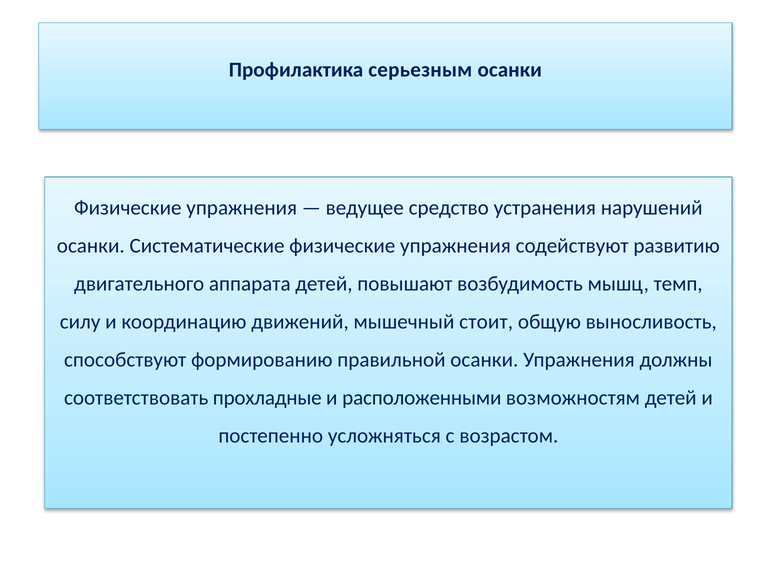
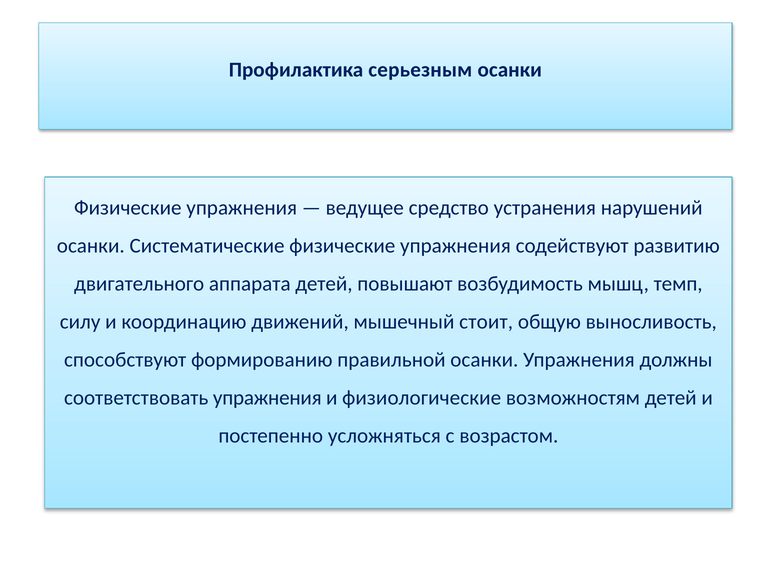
соответствовать прохладные: прохладные -> упражнения
расположенными: расположенными -> физиологические
